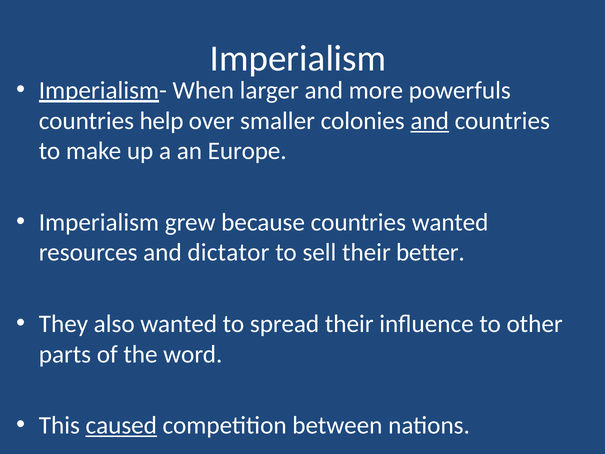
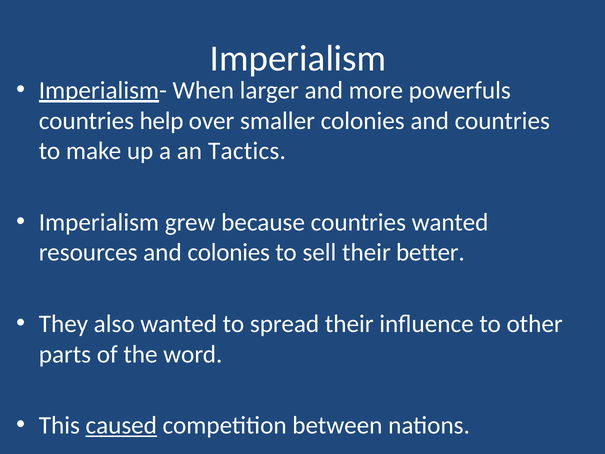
and at (430, 121) underline: present -> none
Europe: Europe -> Tactics
and dictator: dictator -> colonies
